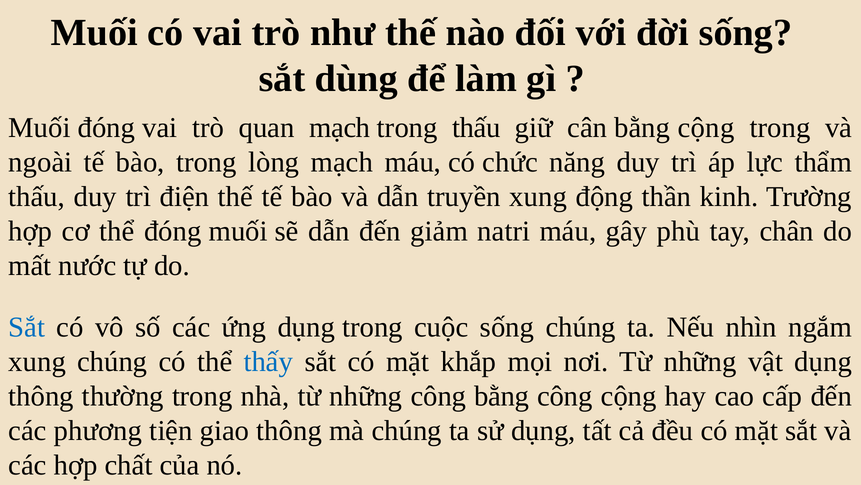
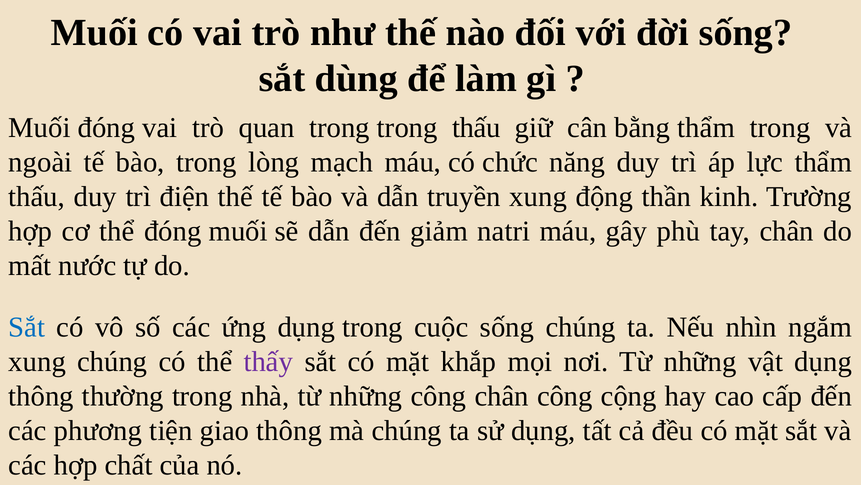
quan mạch: mạch -> trong
bằng cộng: cộng -> thẩm
thấy colour: blue -> purple
công bằng: bằng -> chân
